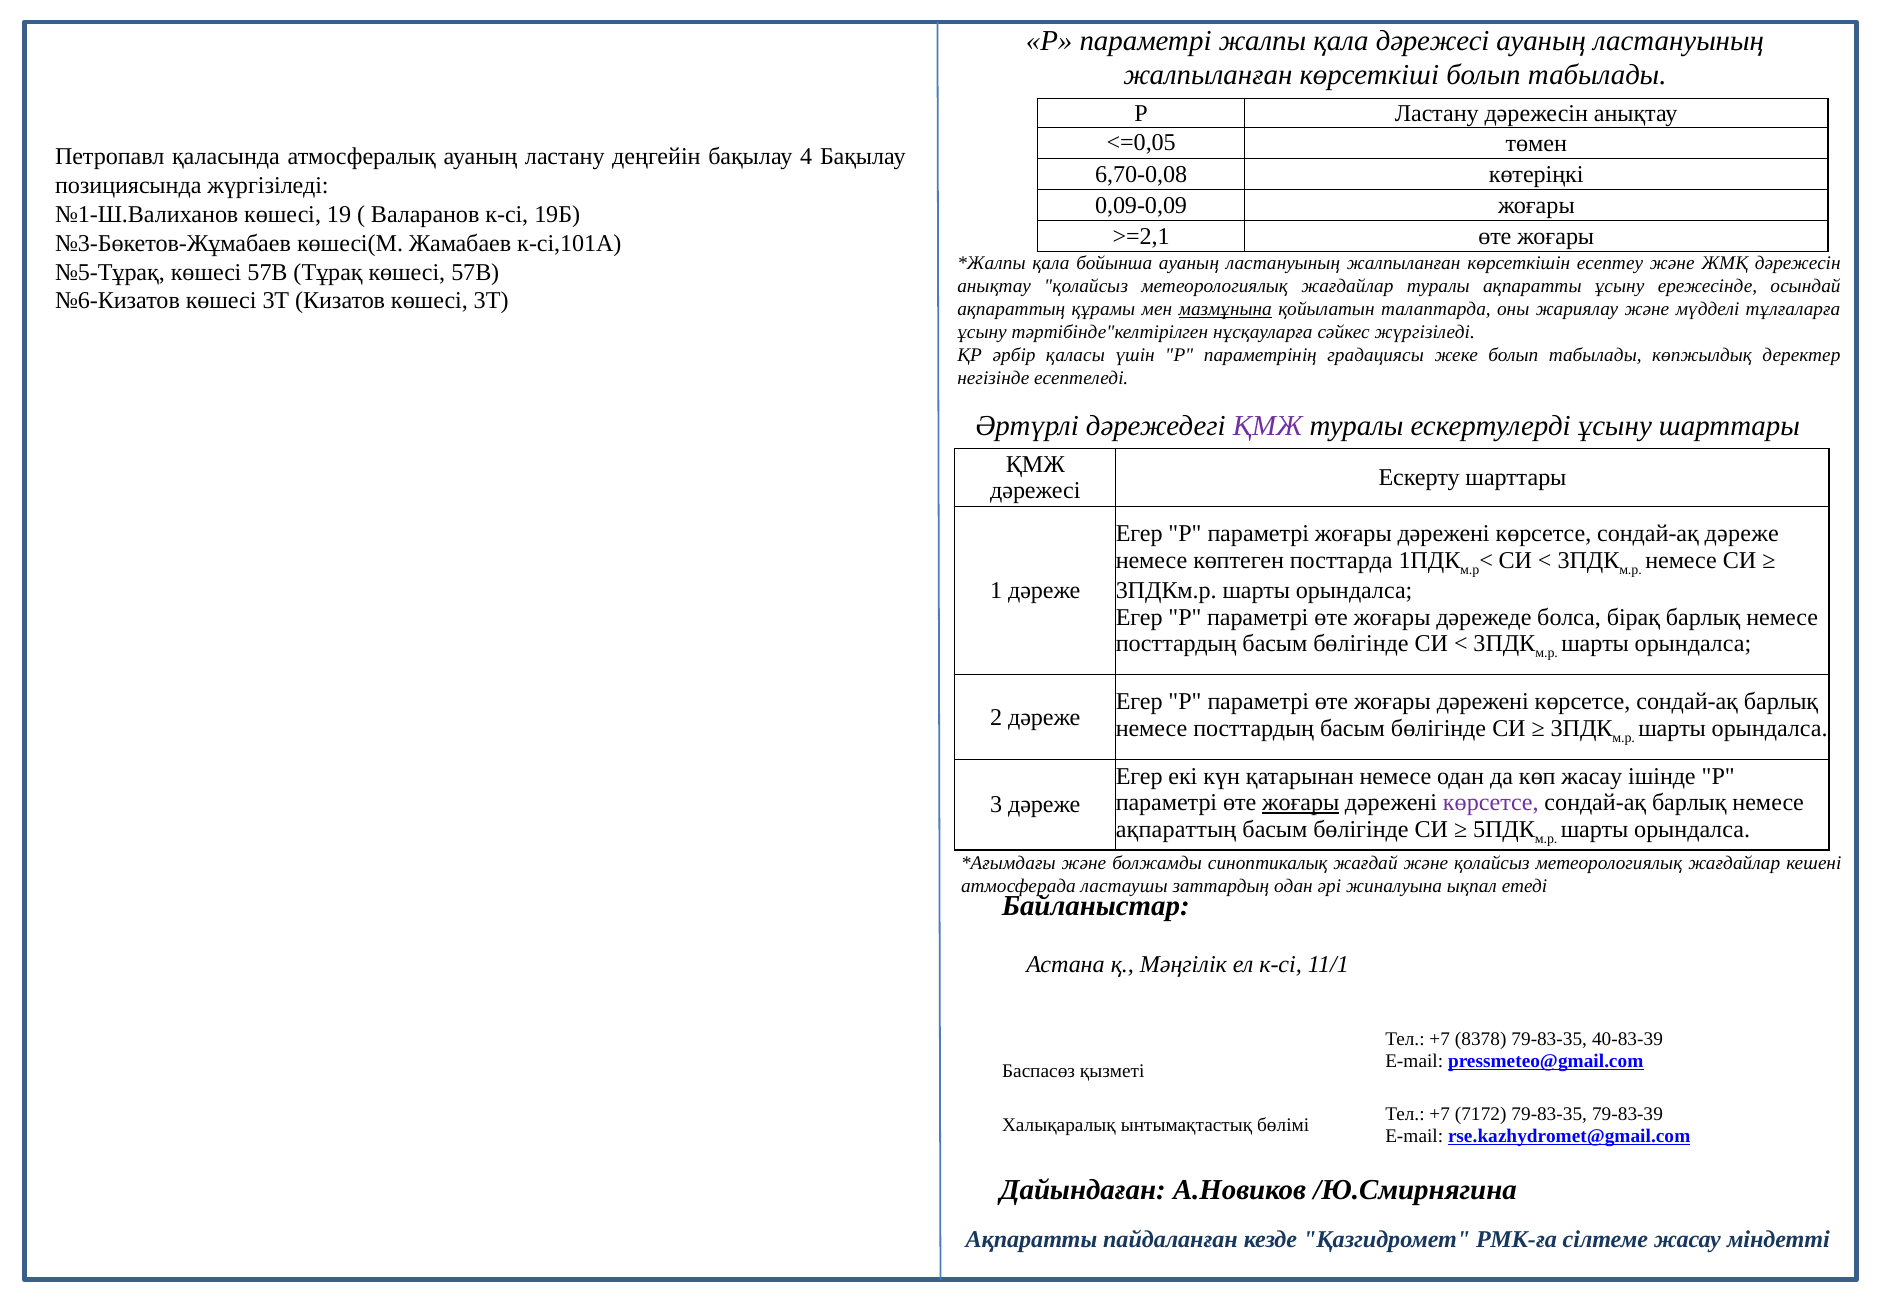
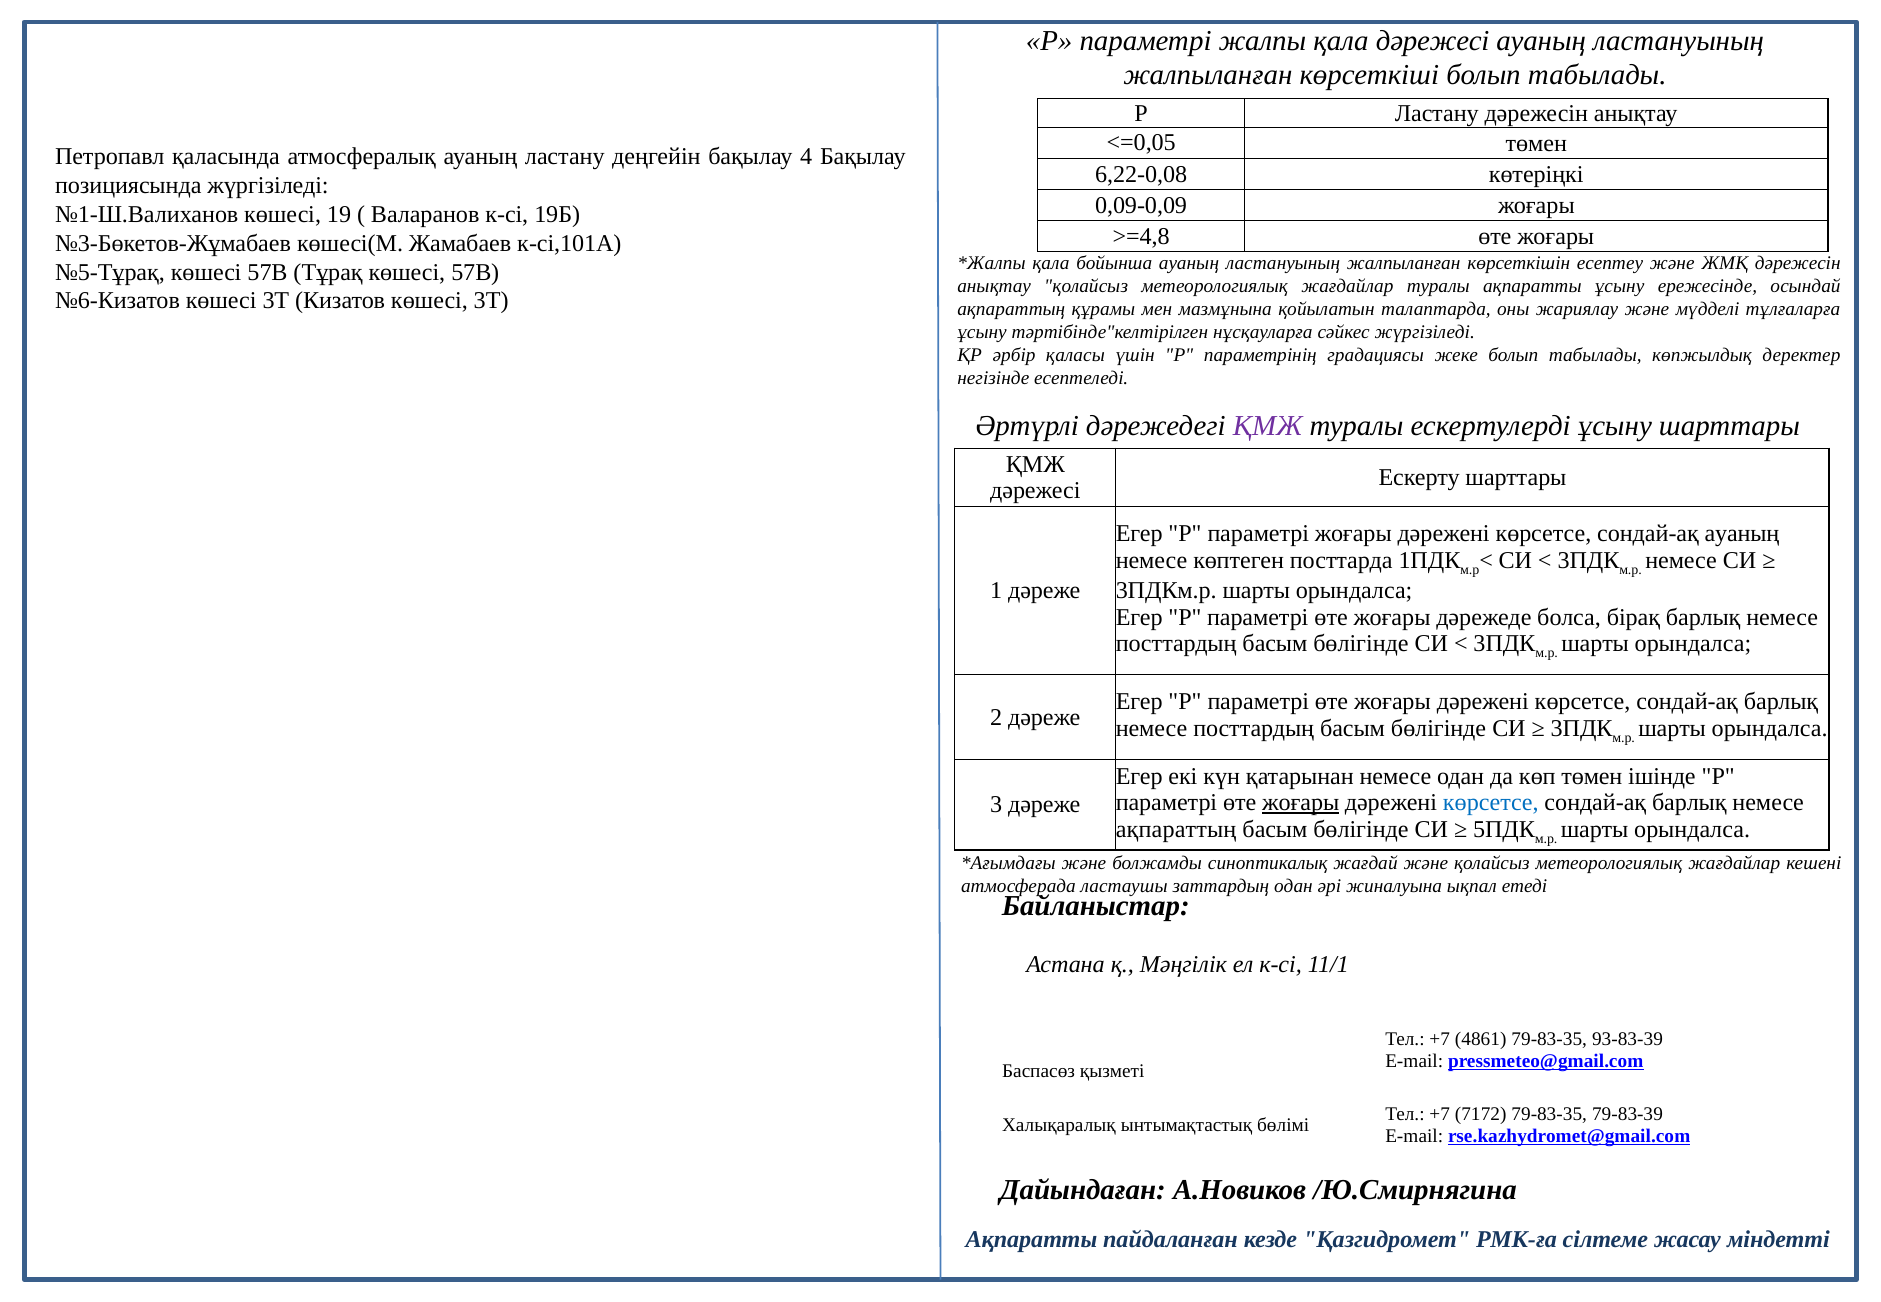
6,70-0,08: 6,70-0,08 -> 6,22-0,08
>=2,1: >=2,1 -> >=4,8
мазмұнына underline: present -> none
сондай-ақ дәреже: дәреже -> ауаның
көп жасау: жасау -> төмен
көрсетсе at (1491, 803) colour: purple -> blue
8378: 8378 -> 4861
40-83-39: 40-83-39 -> 93-83-39
